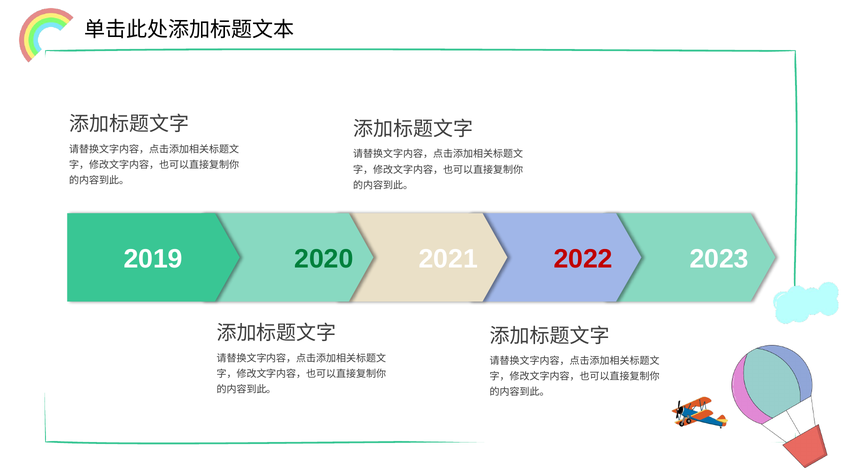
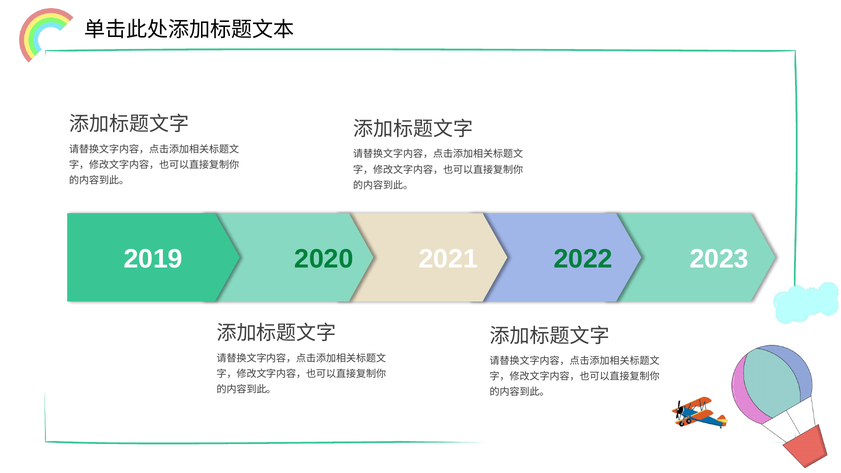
2022 colour: red -> green
